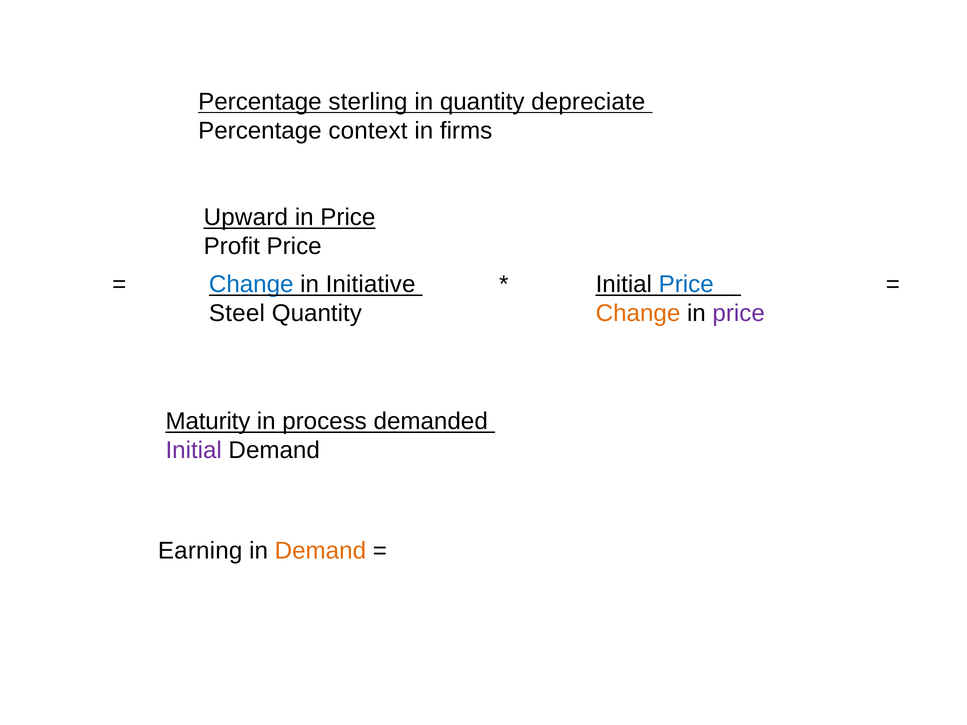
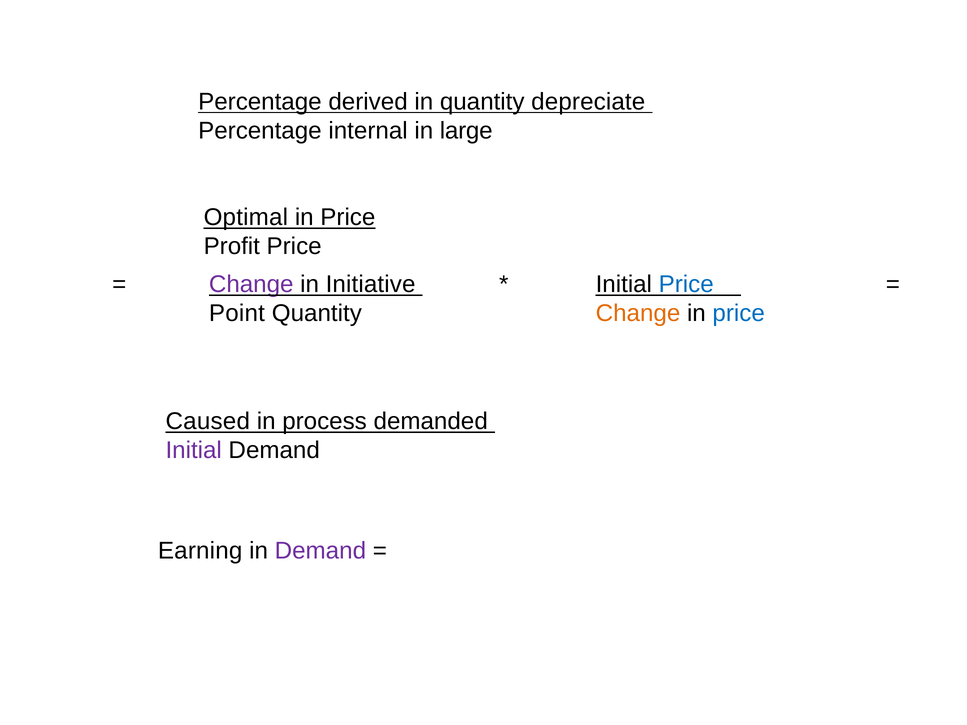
sterling: sterling -> derived
context: context -> internal
firms: firms -> large
Upward: Upward -> Optimal
Change at (251, 285) colour: blue -> purple
Steel: Steel -> Point
price at (739, 314) colour: purple -> blue
Maturity: Maturity -> Caused
Demand at (320, 551) colour: orange -> purple
